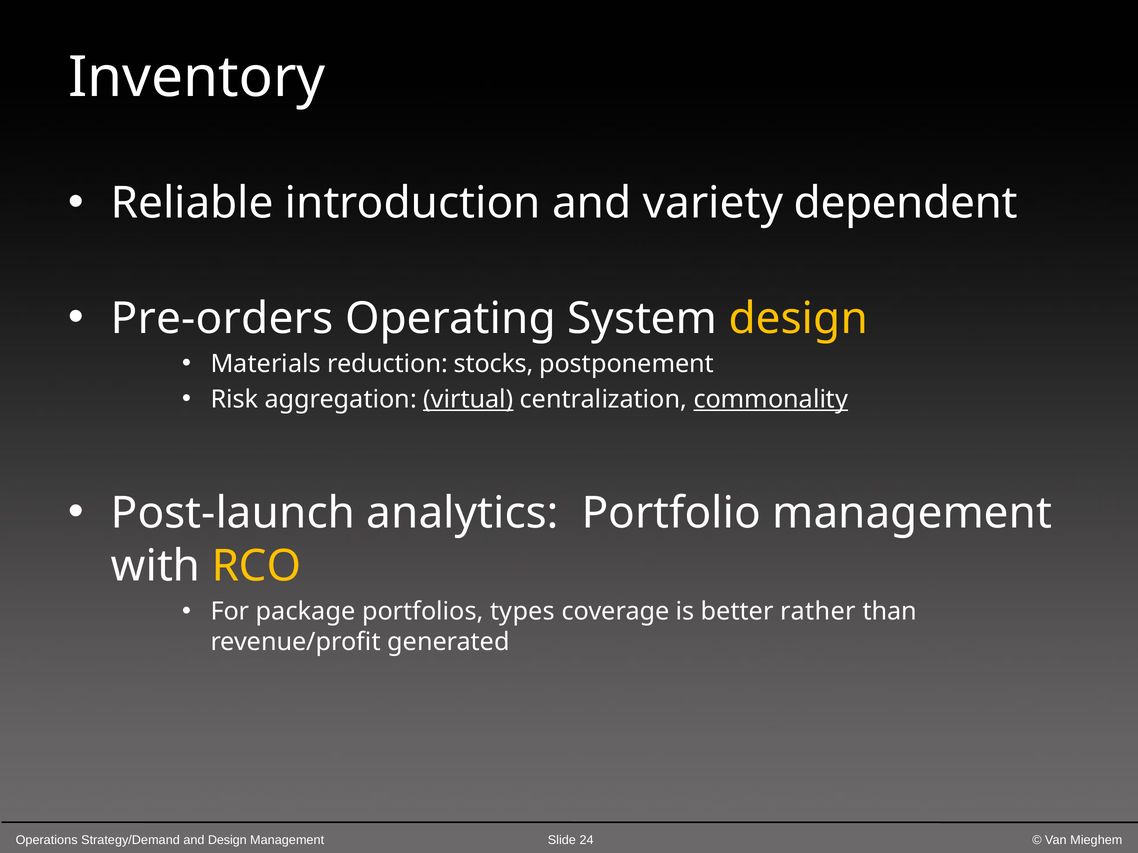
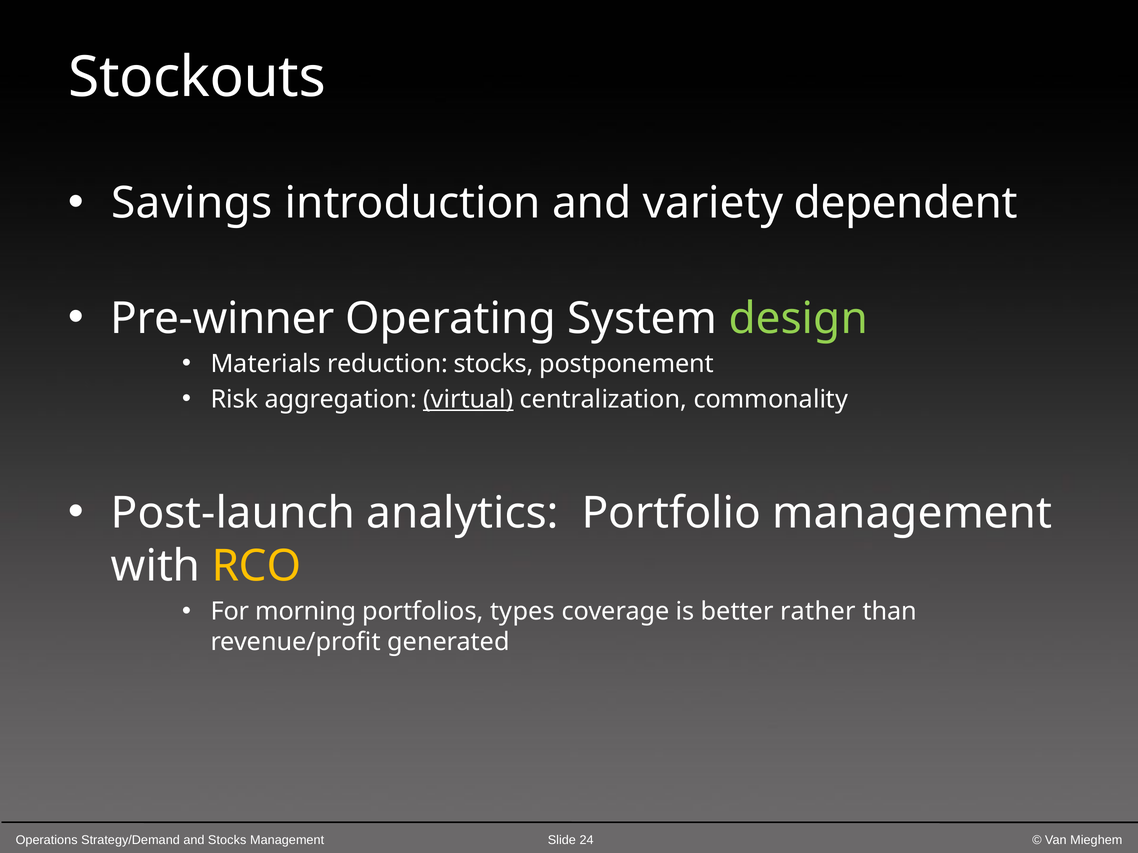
Inventory: Inventory -> Stockouts
Reliable: Reliable -> Savings
Pre-orders: Pre-orders -> Pre-winner
design at (798, 319) colour: yellow -> light green
commonality underline: present -> none
package: package -> morning
and Design: Design -> Stocks
